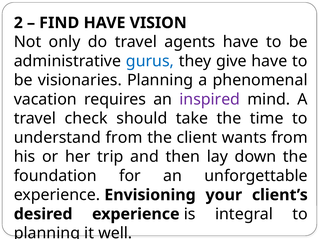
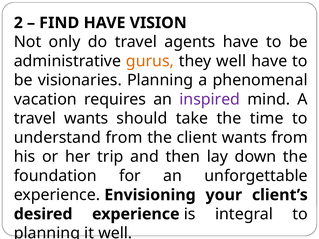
gurus colour: blue -> orange
they give: give -> well
travel check: check -> wants
